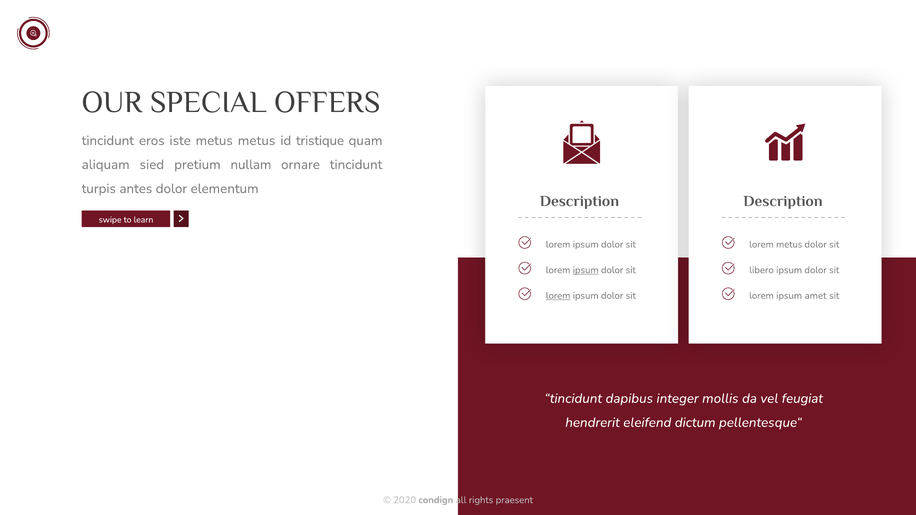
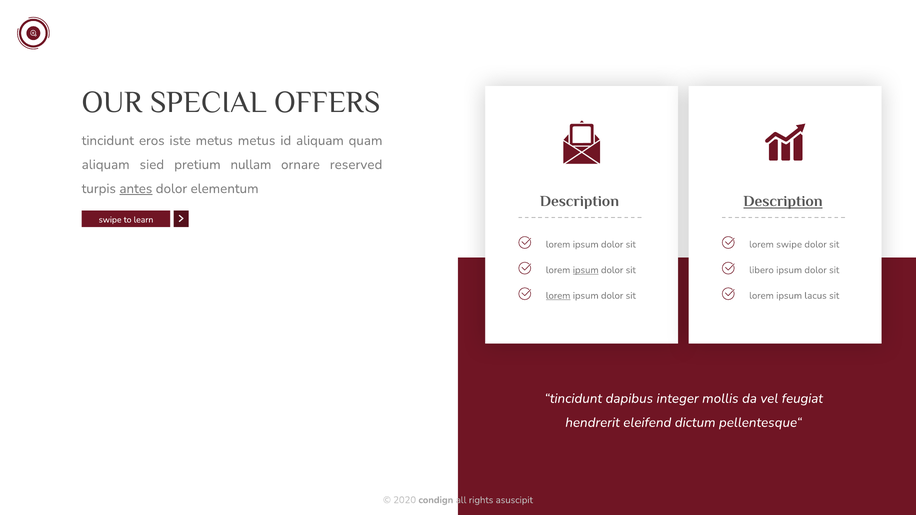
id tristique: tristique -> aliquam
ornare tincidunt: tincidunt -> reserved
antes underline: none -> present
Description at (783, 201) underline: none -> present
lorem metus: metus -> swipe
amet: amet -> lacus
praesent: praesent -> asuscipit
